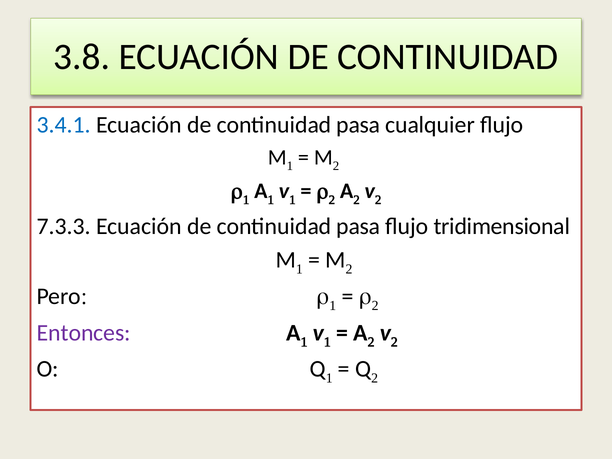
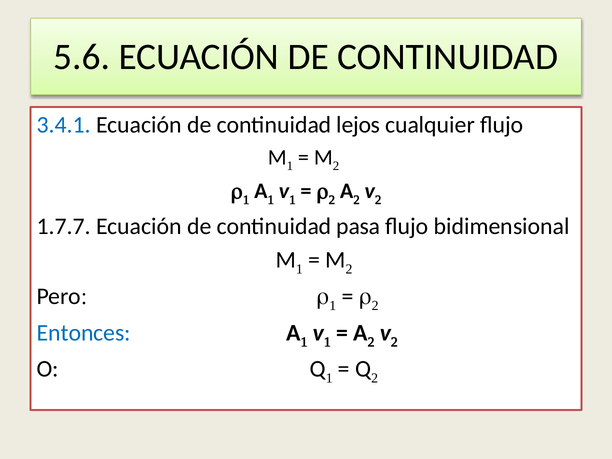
3.8: 3.8 -> 5.6
pasa at (358, 125): pasa -> lejos
7.3.3: 7.3.3 -> 1.7.7
tridimensional: tridimensional -> bidimensional
Entonces colour: purple -> blue
